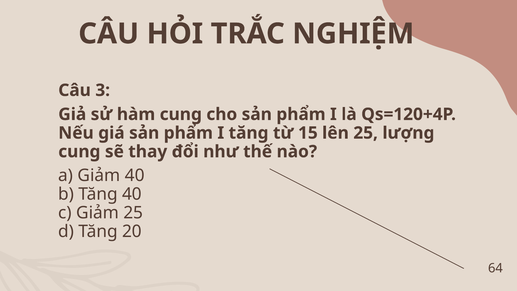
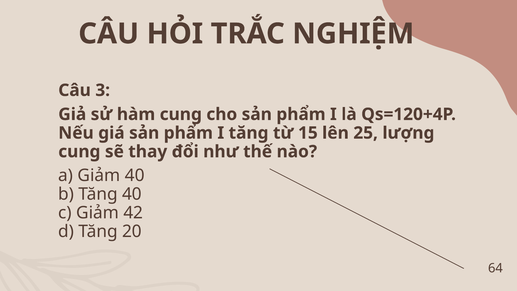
Giảm 25: 25 -> 42
